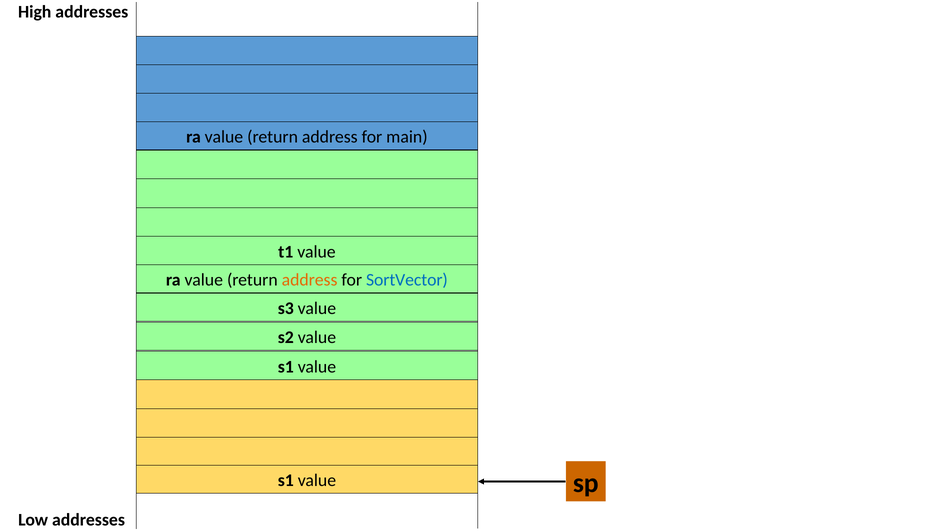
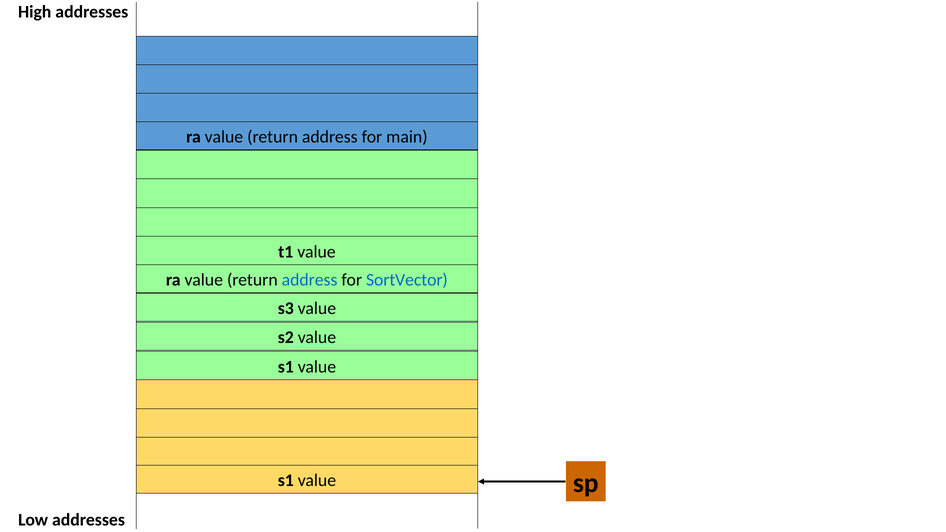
address at (310, 280) colour: orange -> blue
